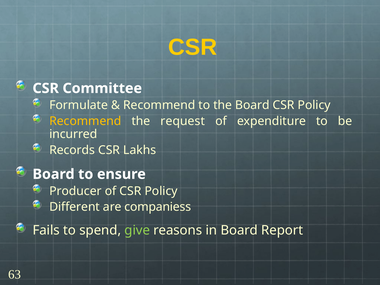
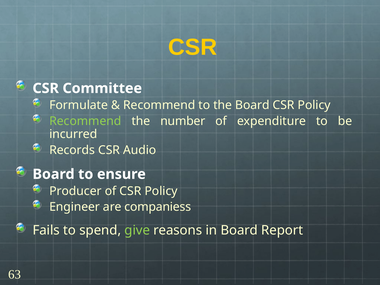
Recommend at (85, 121) colour: yellow -> light green
request: request -> number
Lakhs: Lakhs -> Audio
Different: Different -> Engineer
